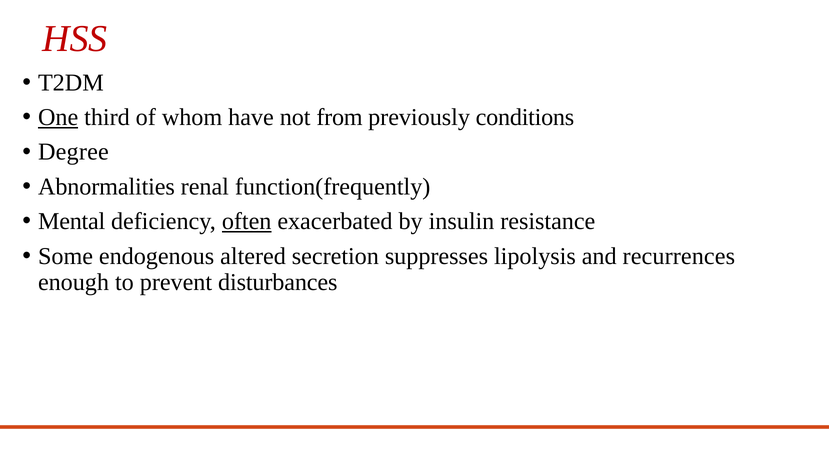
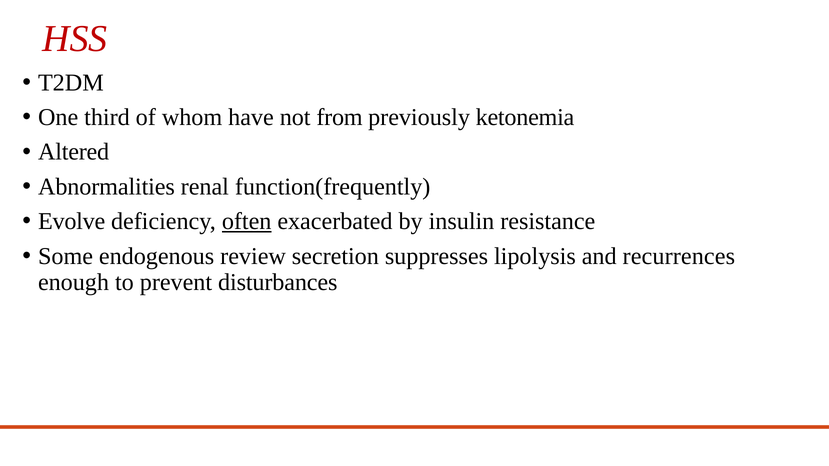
One underline: present -> none
conditions: conditions -> ketonemia
Degree: Degree -> Altered
Mental: Mental -> Evolve
altered: altered -> review
